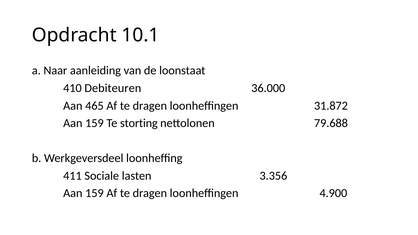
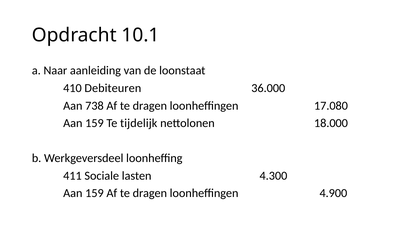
465: 465 -> 738
31.872: 31.872 -> 17.080
storting: storting -> tijdelijk
79.688: 79.688 -> 18.000
3.356: 3.356 -> 4.300
